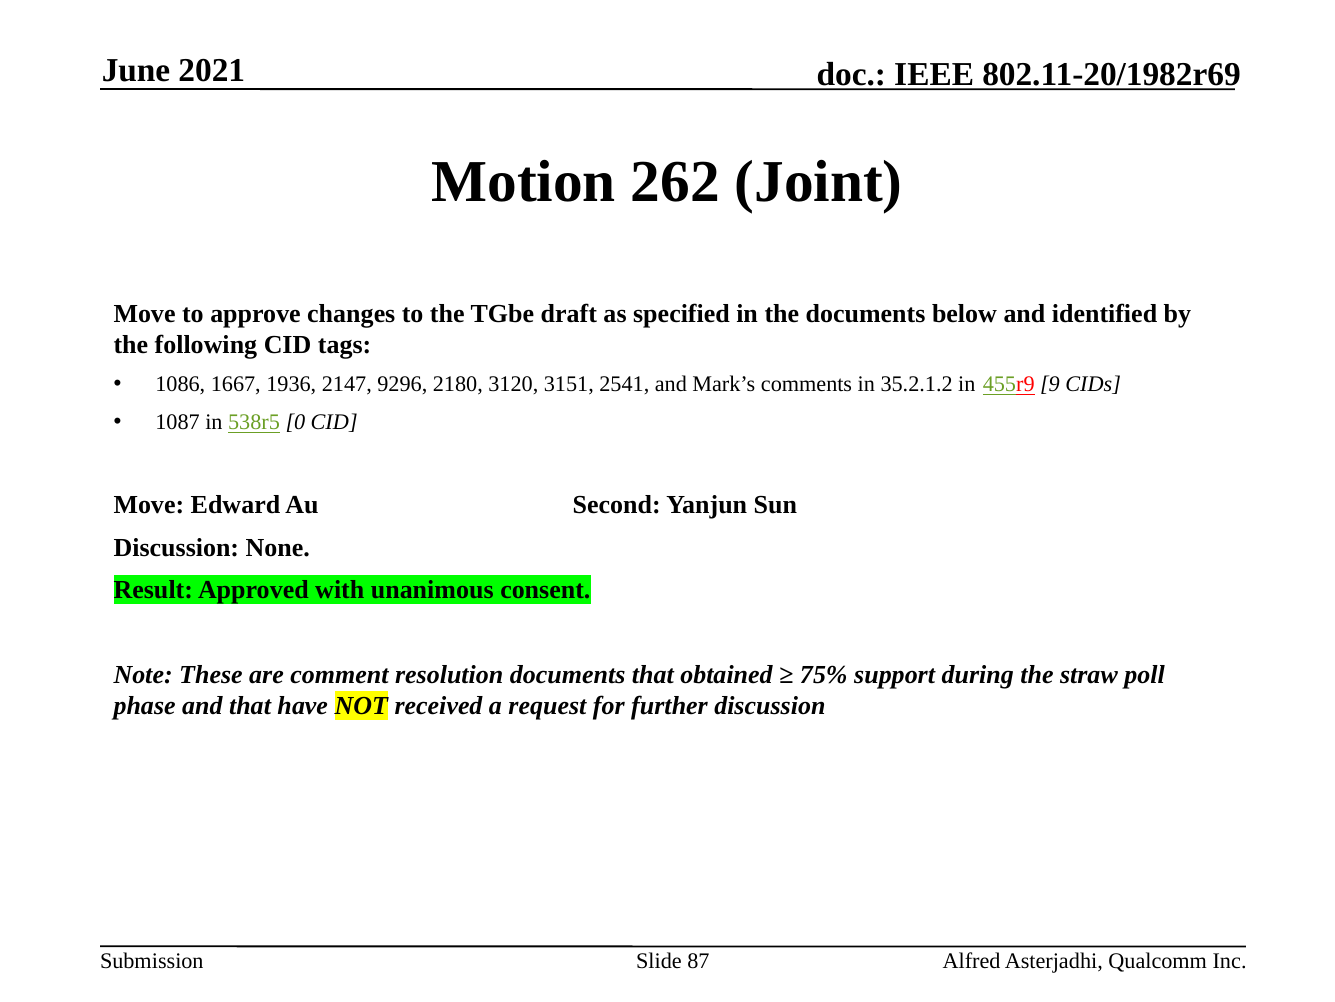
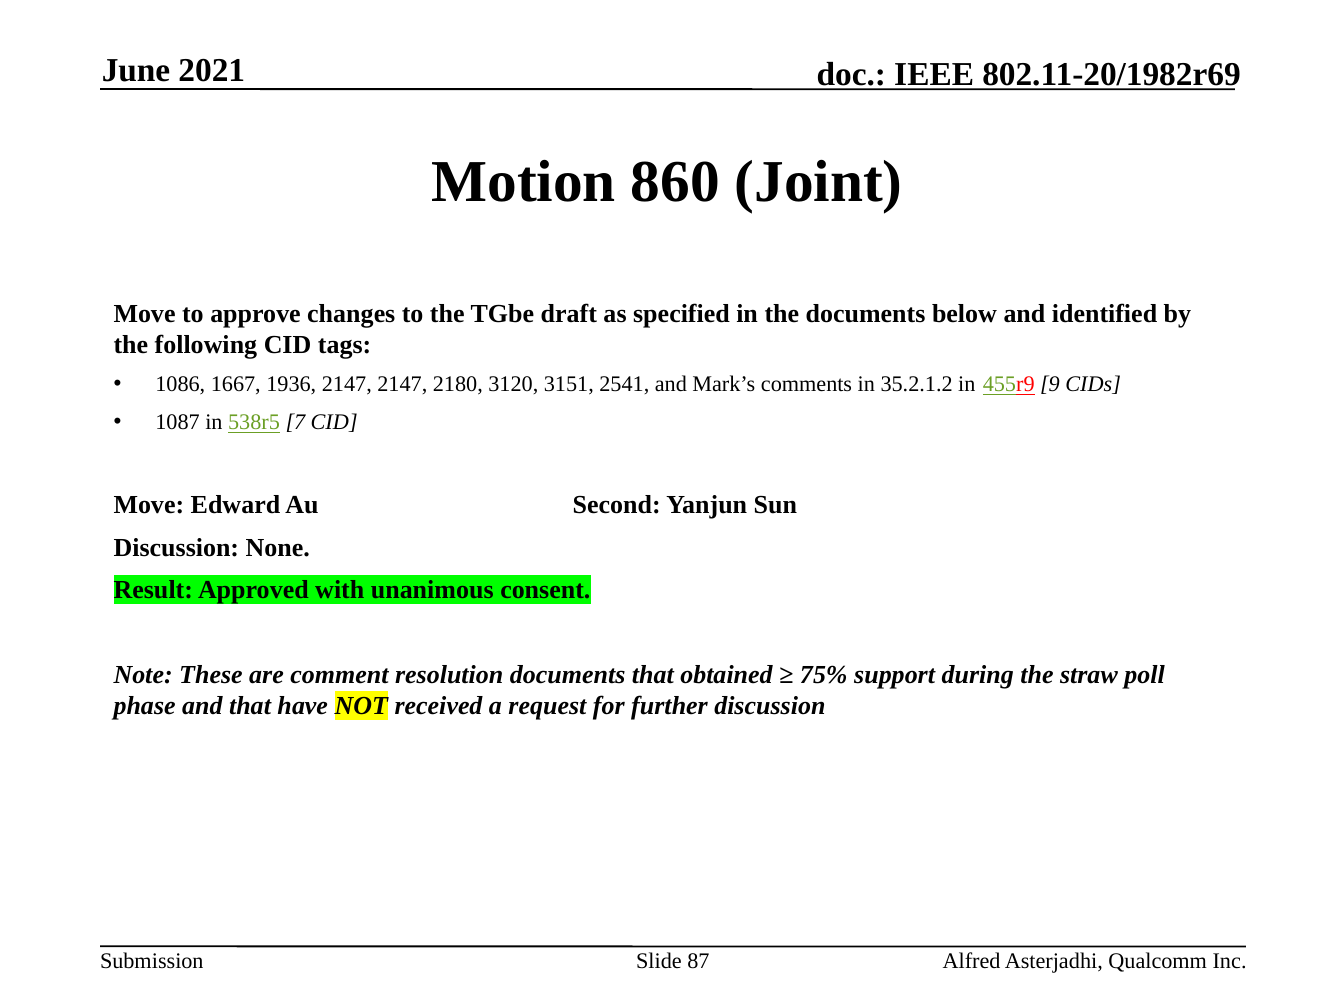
262: 262 -> 860
2147 9296: 9296 -> 2147
0: 0 -> 7
